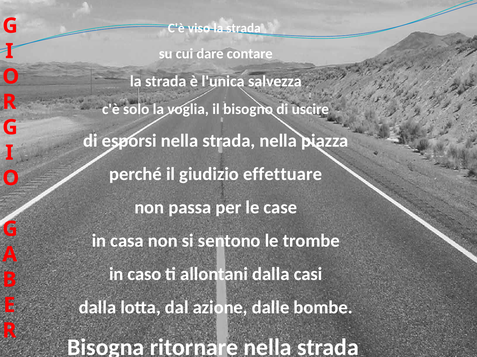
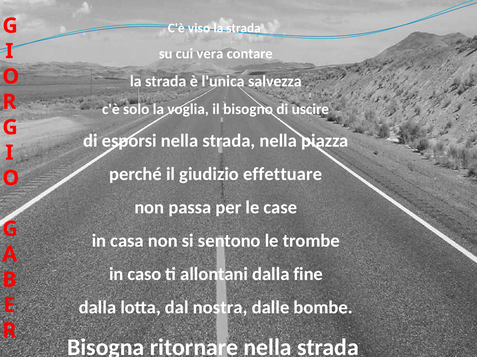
dare: dare -> vera
casi: casi -> fine
azione: azione -> nostra
